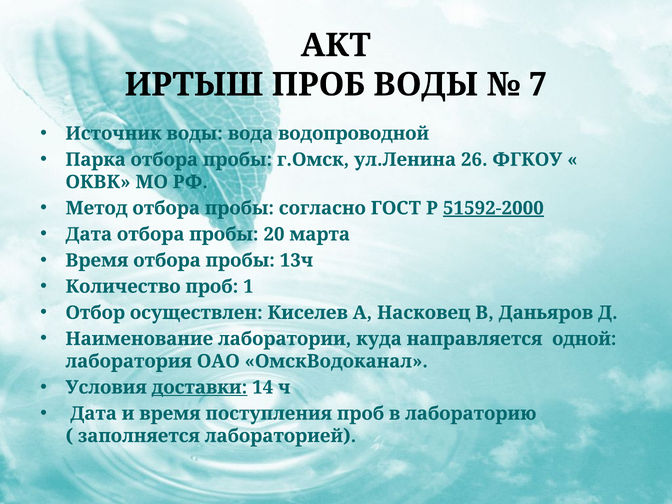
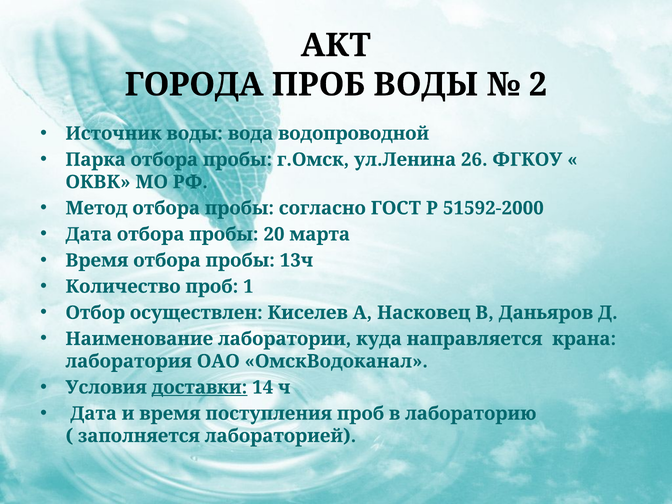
ИРТЫШ: ИРТЫШ -> ГОРОДА
7: 7 -> 2
51592-2000 underline: present -> none
одной: одной -> крана
